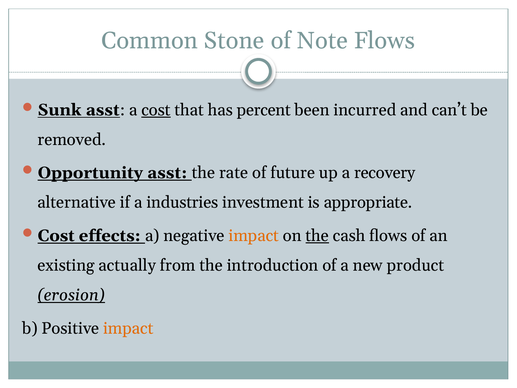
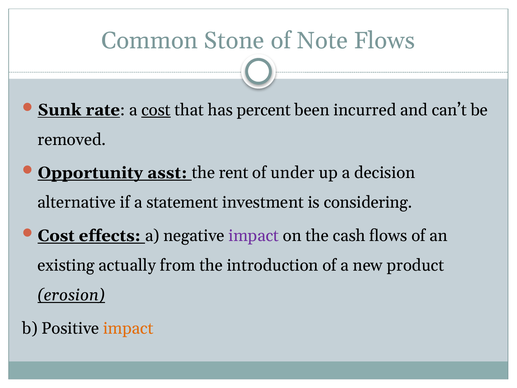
Sunk asst: asst -> rate
rate: rate -> rent
future: future -> under
recovery: recovery -> decision
industries: industries -> statement
appropriate: appropriate -> considering
impact at (254, 236) colour: orange -> purple
the at (317, 236) underline: present -> none
